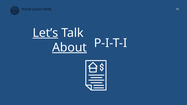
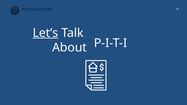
About underline: present -> none
